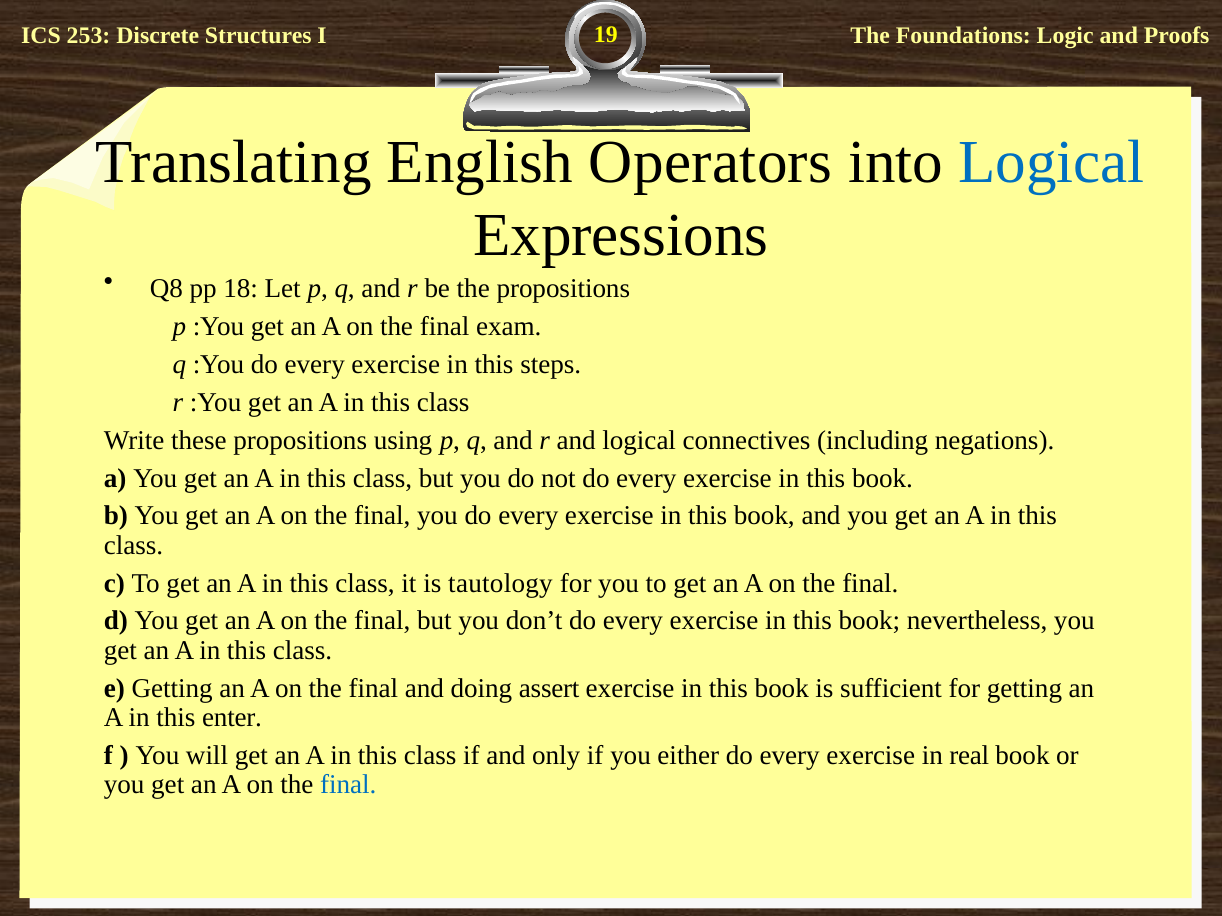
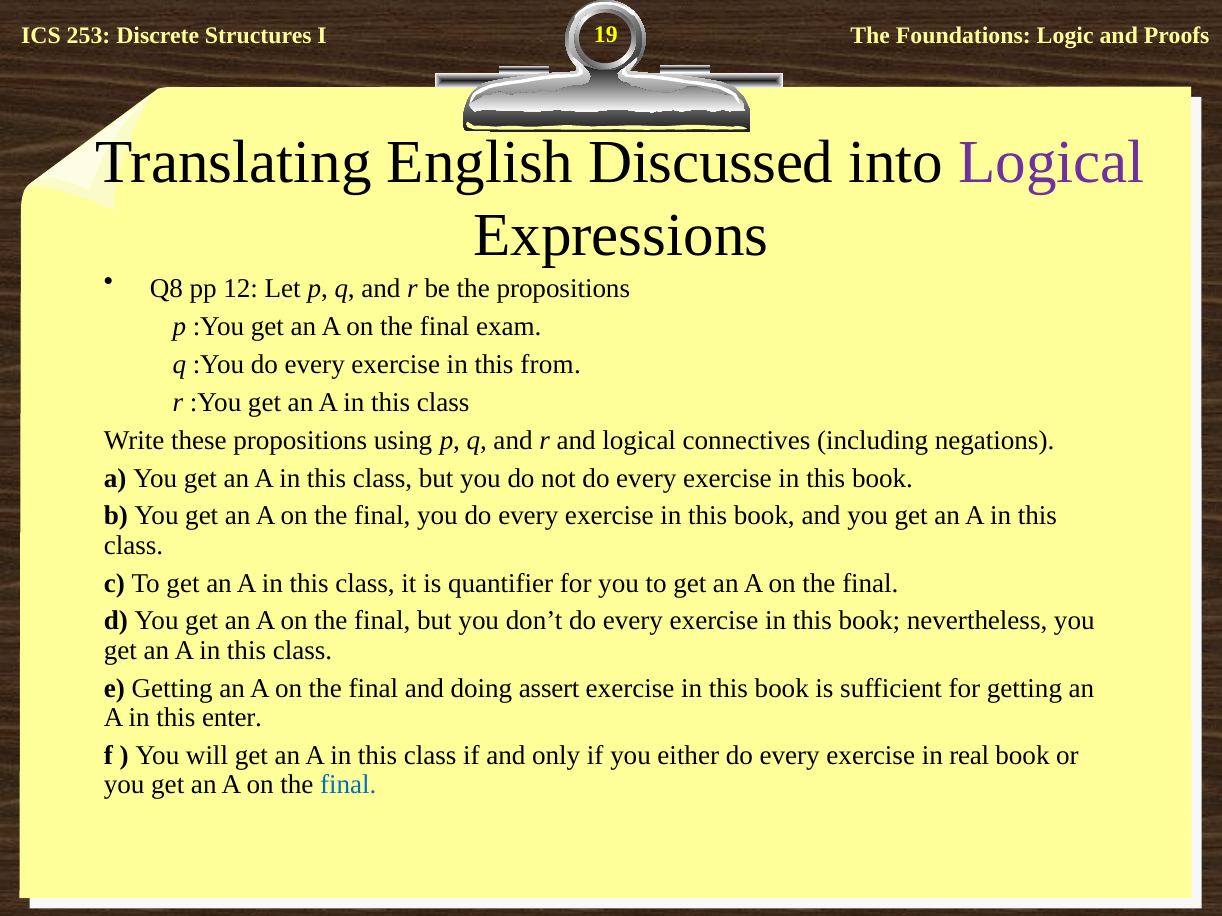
Operators: Operators -> Discussed
Logical at (1052, 163) colour: blue -> purple
18: 18 -> 12
steps: steps -> from
tautology: tautology -> quantifier
